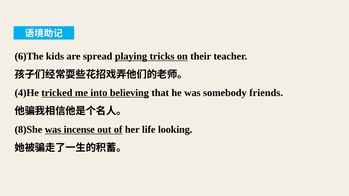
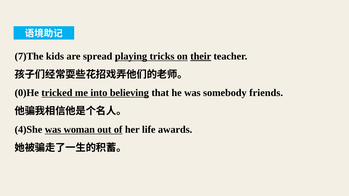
6)The: 6)The -> 7)The
their underline: none -> present
4)He: 4)He -> 0)He
8)She: 8)She -> 4)She
incense: incense -> woman
looking: looking -> awards
